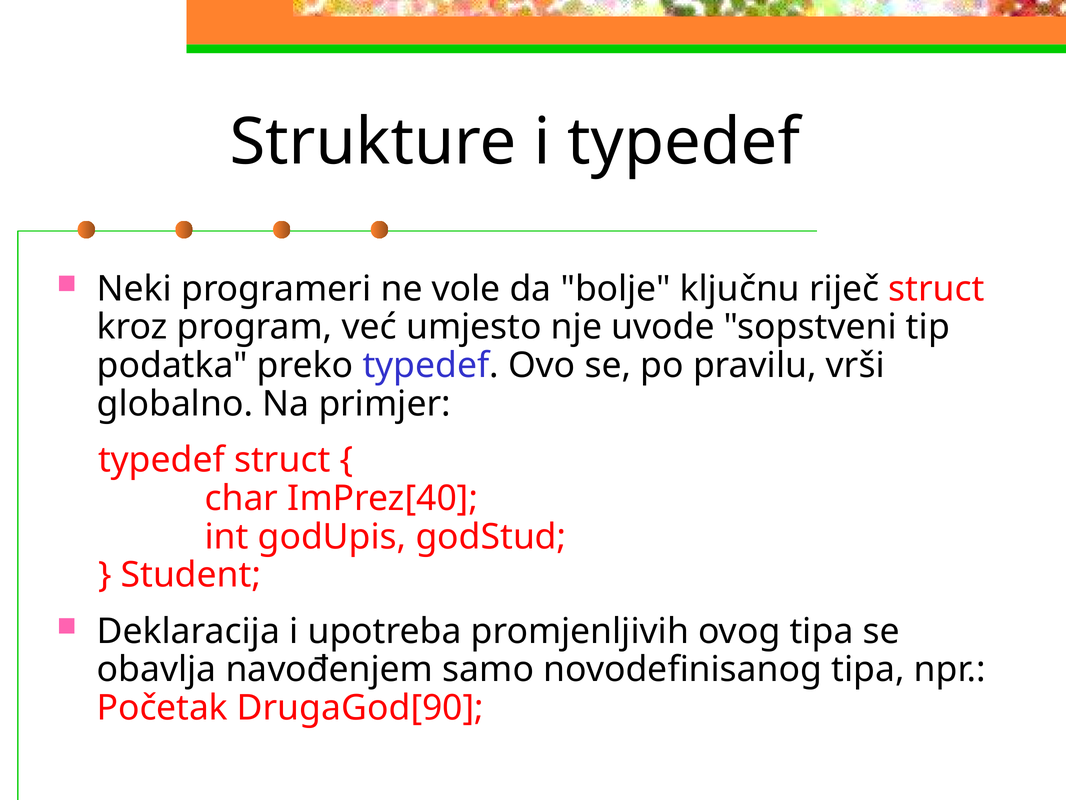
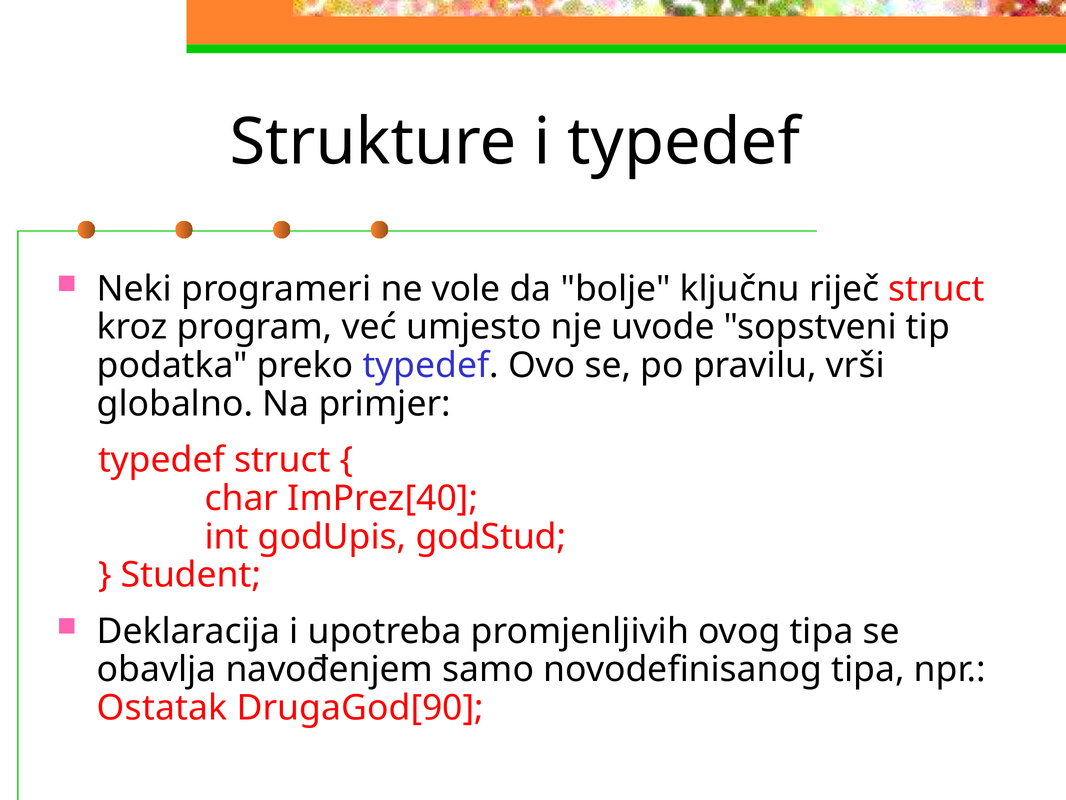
Početak: Početak -> Ostatak
